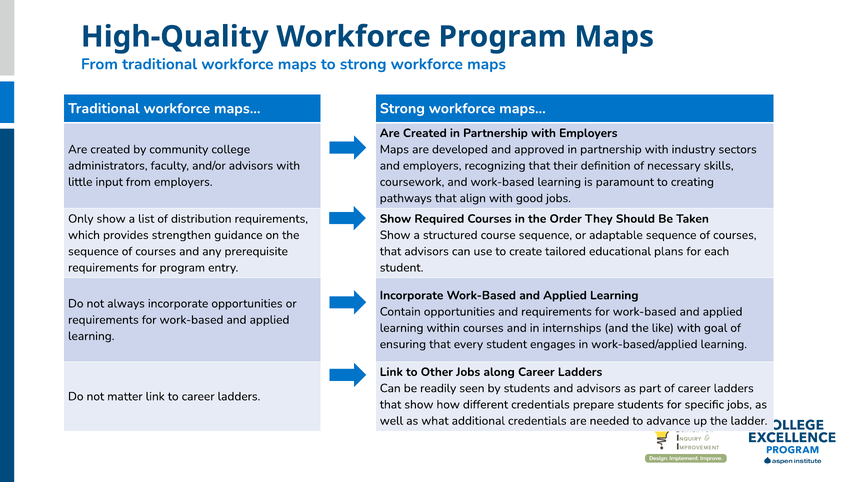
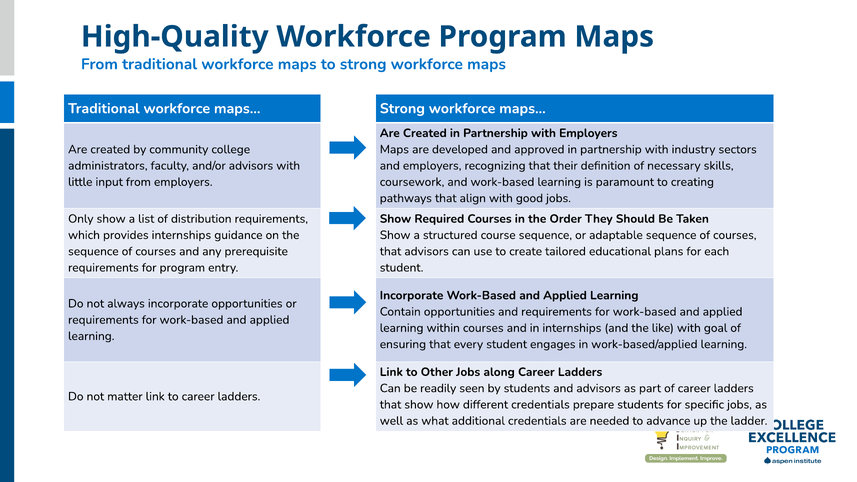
provides strengthen: strengthen -> internships
